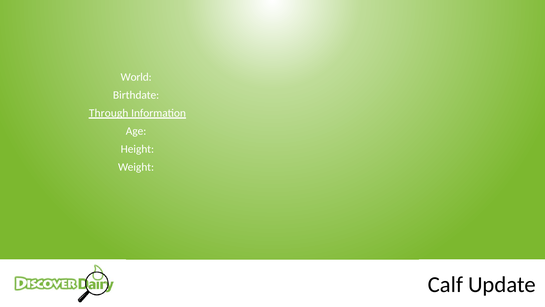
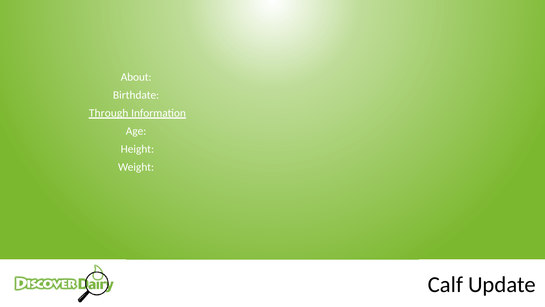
World: World -> About
